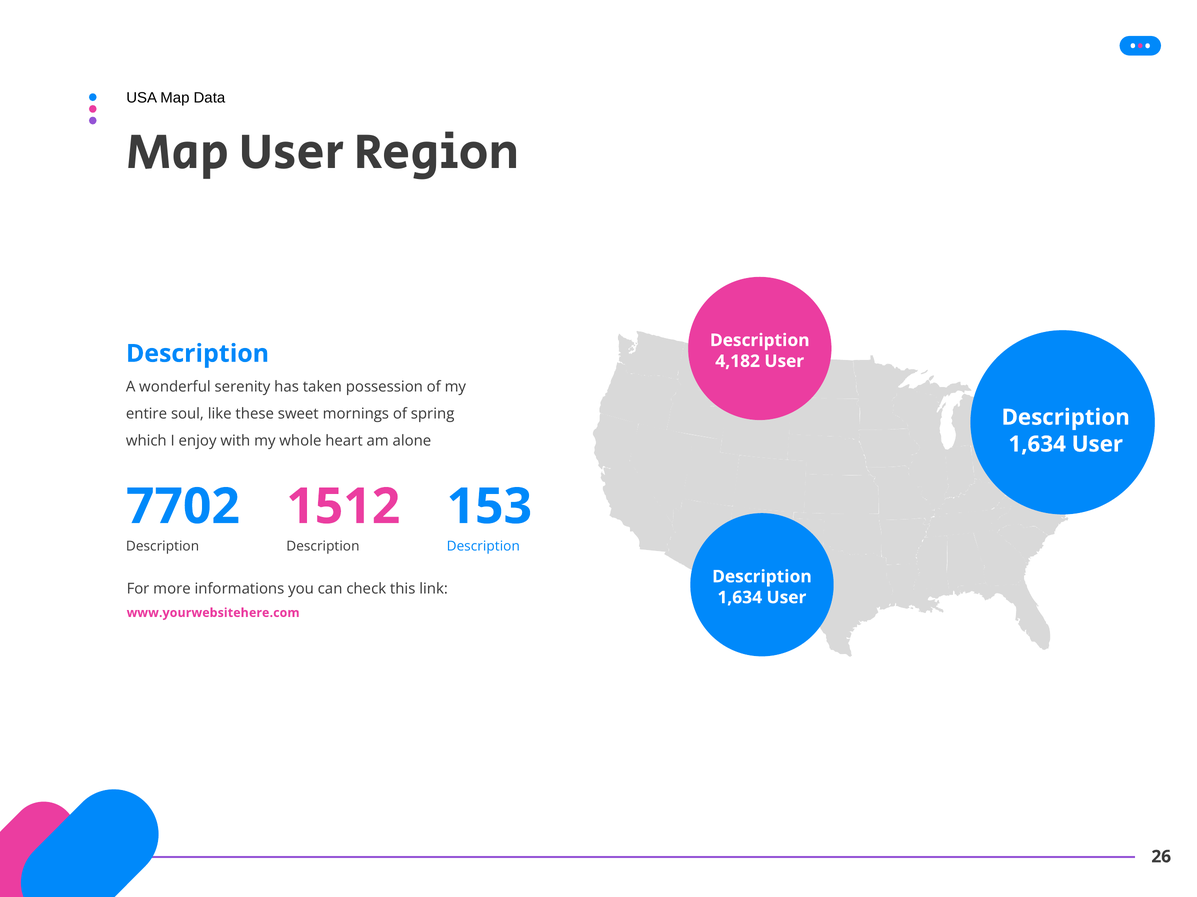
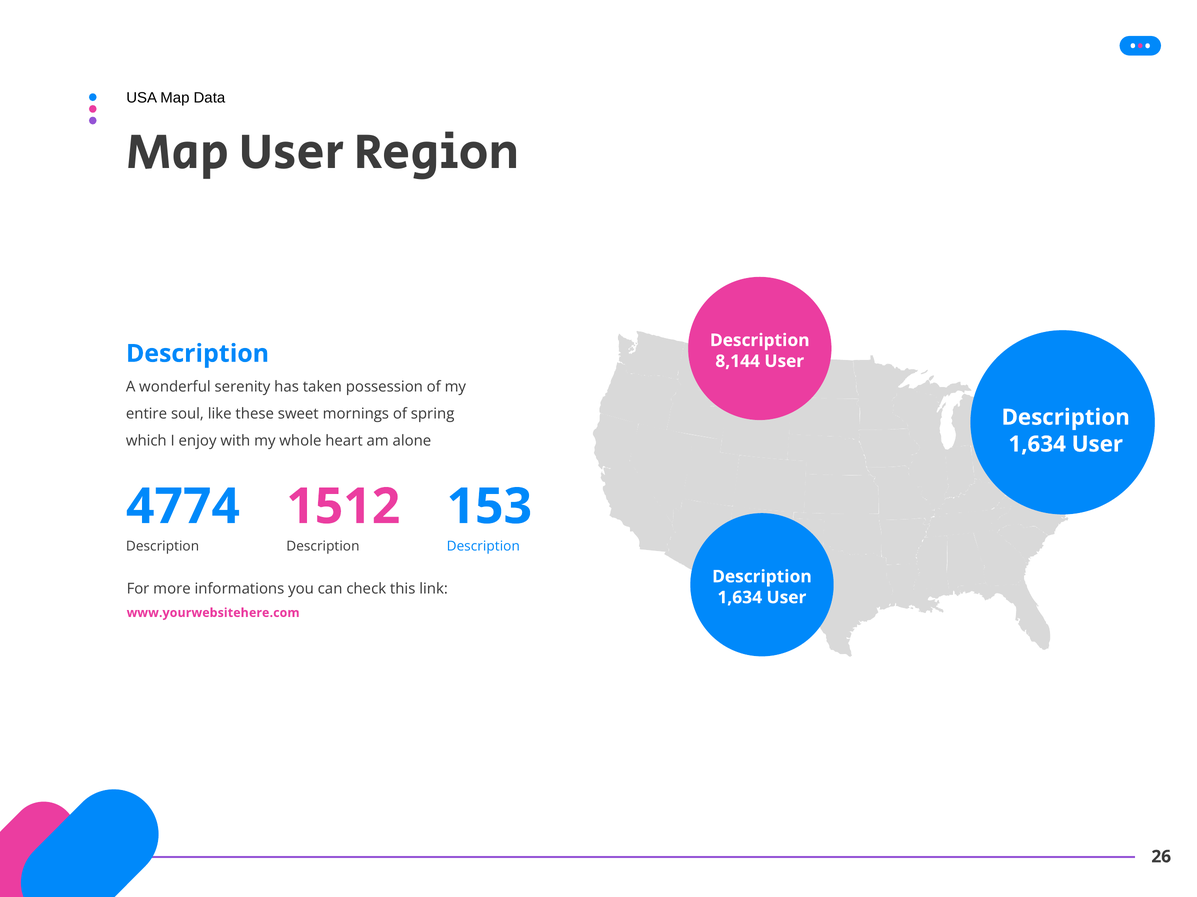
4,182: 4,182 -> 8,144
7702: 7702 -> 4774
